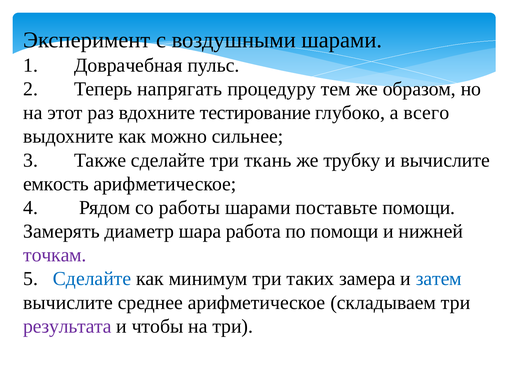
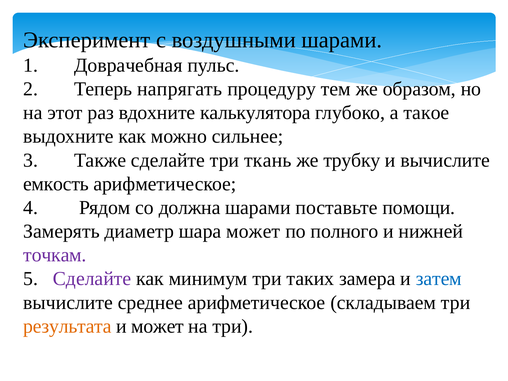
тестирование: тестирование -> калькулятора
всего: всего -> такое
работы: работы -> должна
шара работа: работа -> может
по помощи: помощи -> полного
Сделайте at (92, 279) colour: blue -> purple
результата colour: purple -> orange
и чтобы: чтобы -> может
